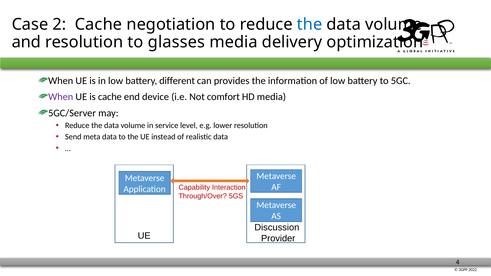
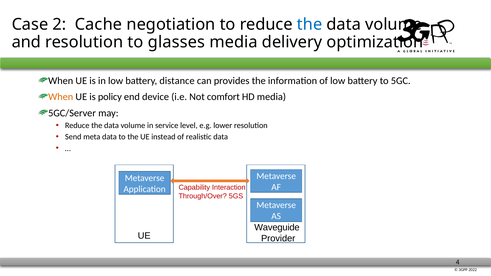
different: different -> distance
When at (61, 97) colour: purple -> orange
is cache: cache -> policy
Discussion: Discussion -> Waveguide
